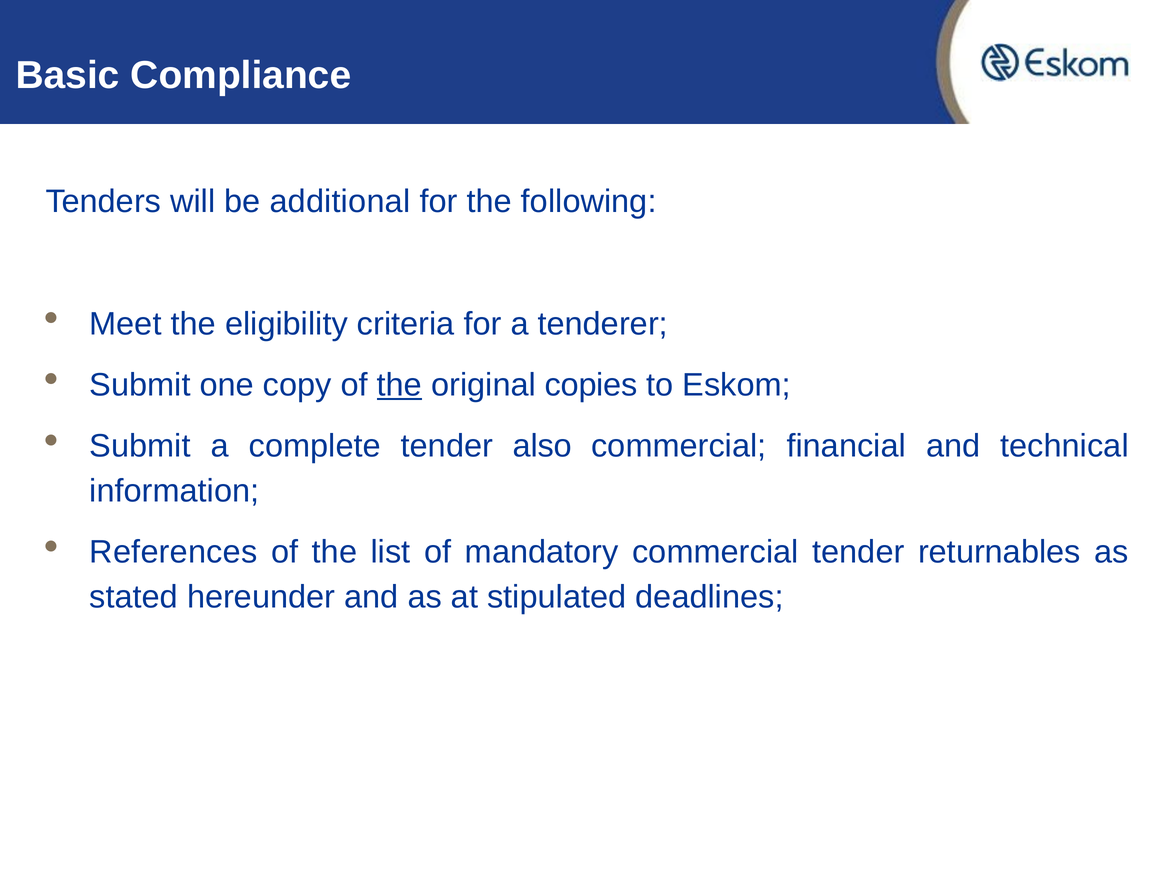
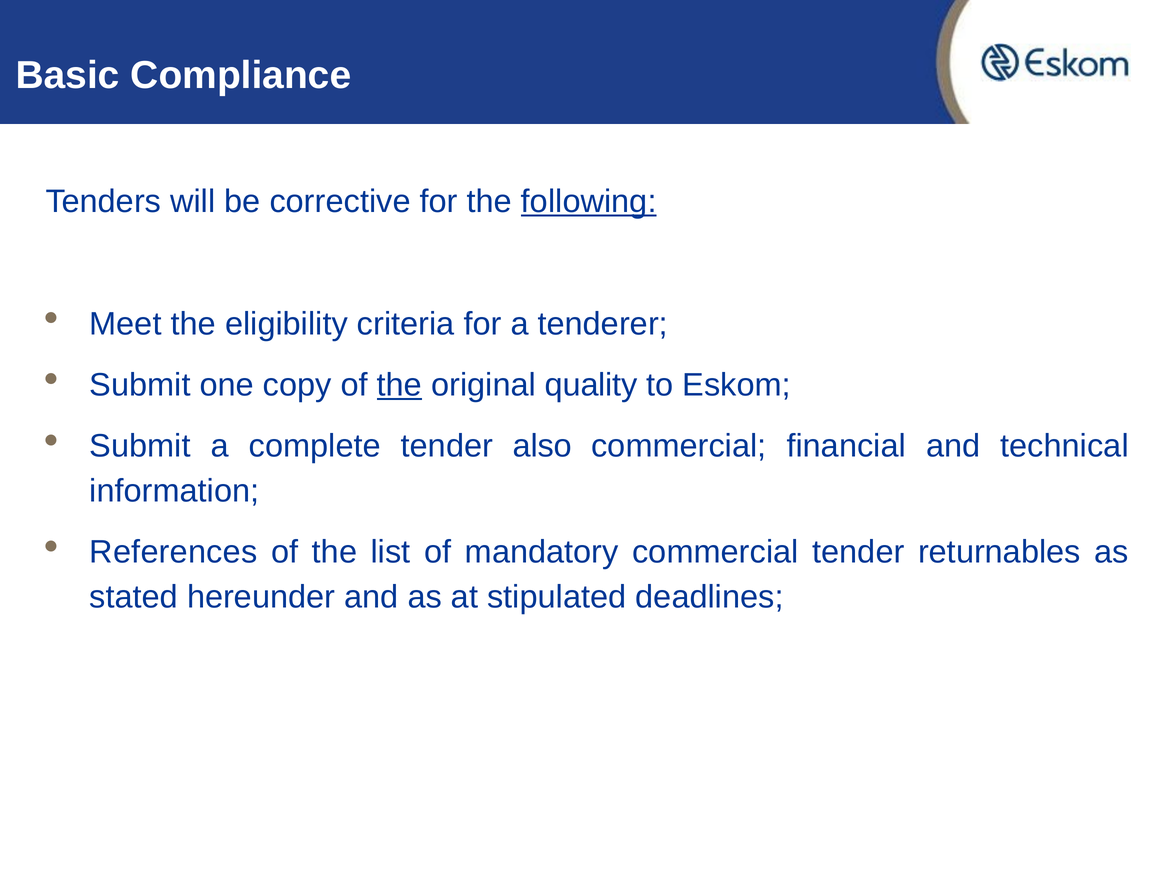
additional: additional -> corrective
following underline: none -> present
copies: copies -> quality
